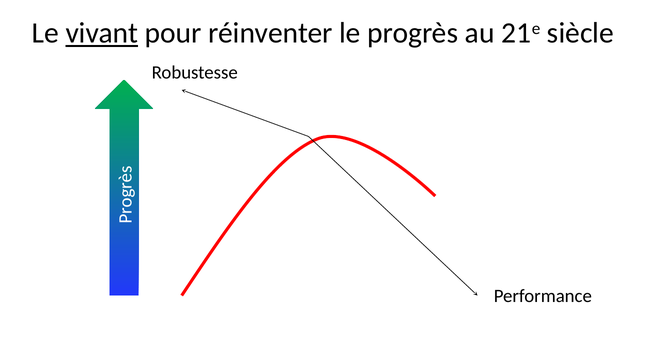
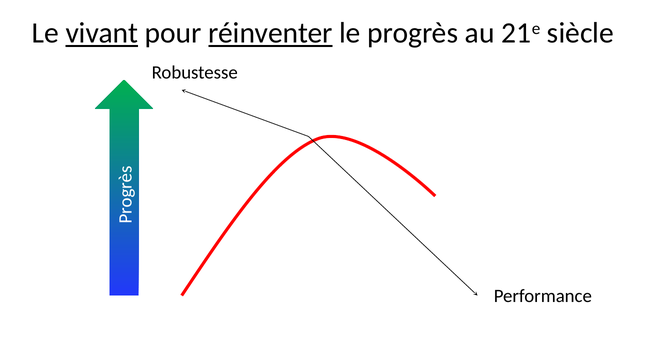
réinventer underline: none -> present
